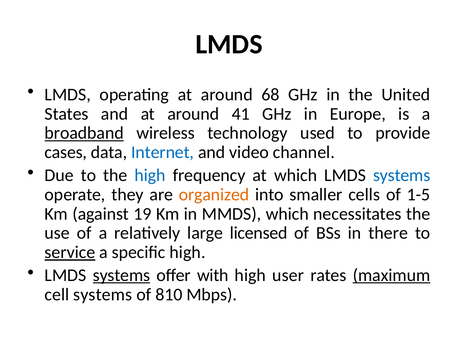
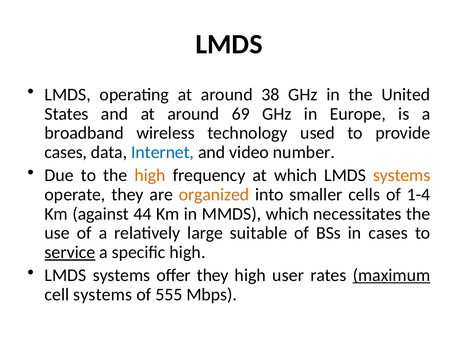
68: 68 -> 38
41: 41 -> 69
broadband underline: present -> none
channel: channel -> number
high at (150, 175) colour: blue -> orange
systems at (402, 175) colour: blue -> orange
1-5: 1-5 -> 1-4
19: 19 -> 44
licensed: licensed -> suitable
in there: there -> cases
systems at (121, 275) underline: present -> none
offer with: with -> they
810: 810 -> 555
